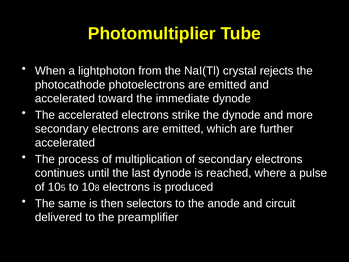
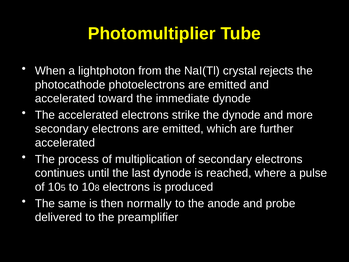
selectors: selectors -> normally
circuit: circuit -> probe
